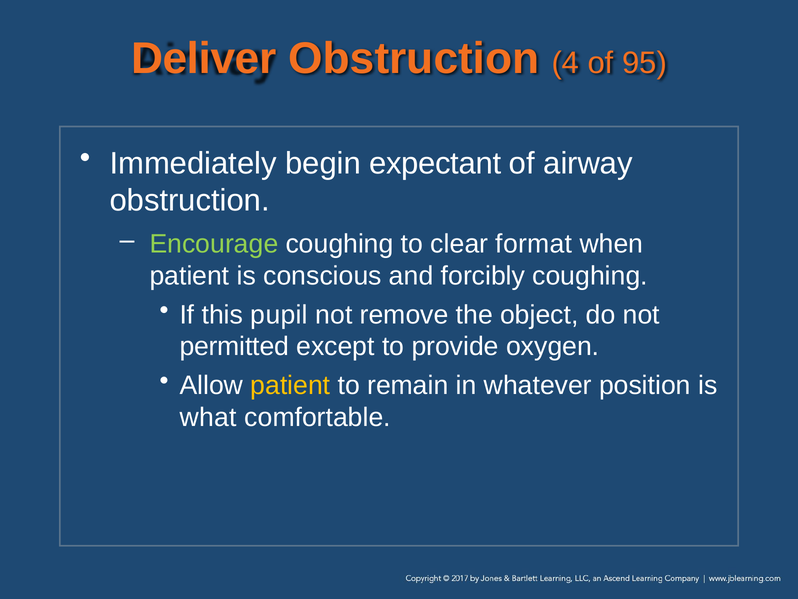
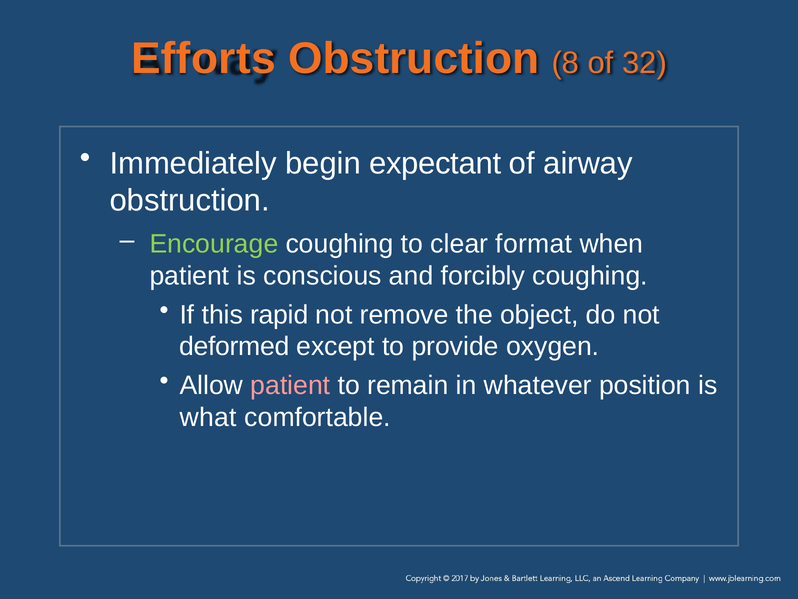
Deliver: Deliver -> Efforts
4: 4 -> 8
95: 95 -> 32
pupil: pupil -> rapid
permitted: permitted -> deformed
patient at (290, 385) colour: yellow -> pink
